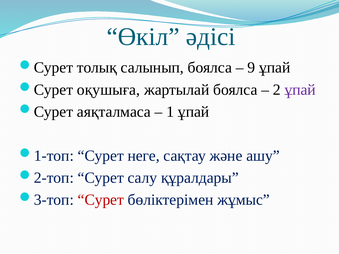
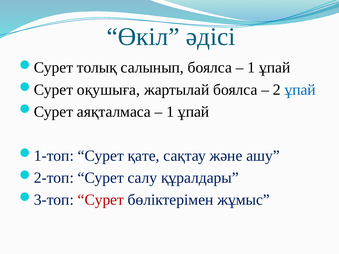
9 at (251, 68): 9 -> 1
ұпай at (300, 90) colour: purple -> blue
неге: неге -> қате
